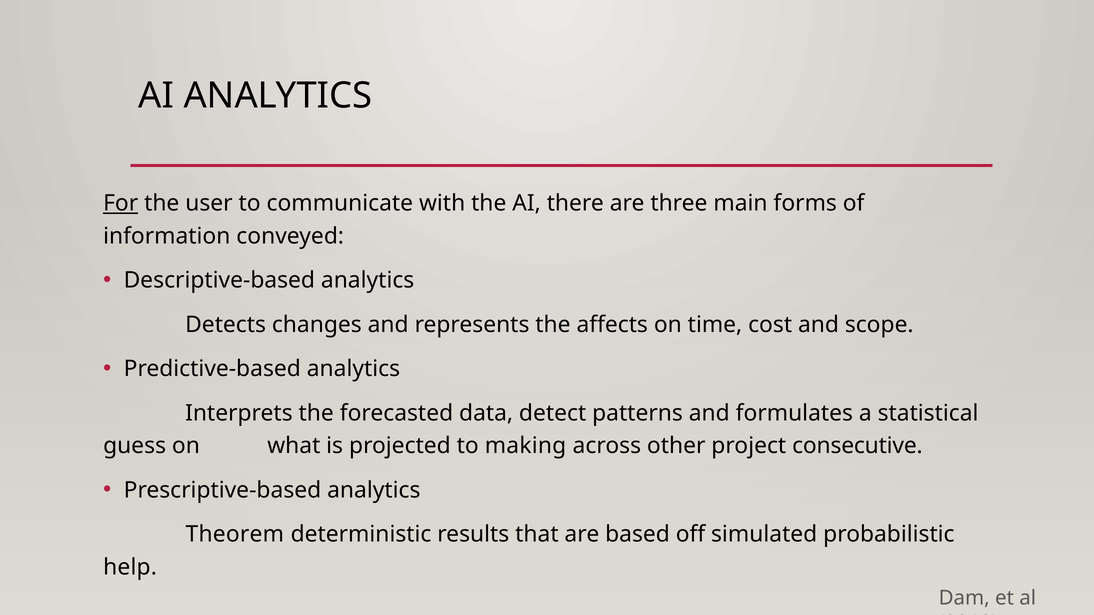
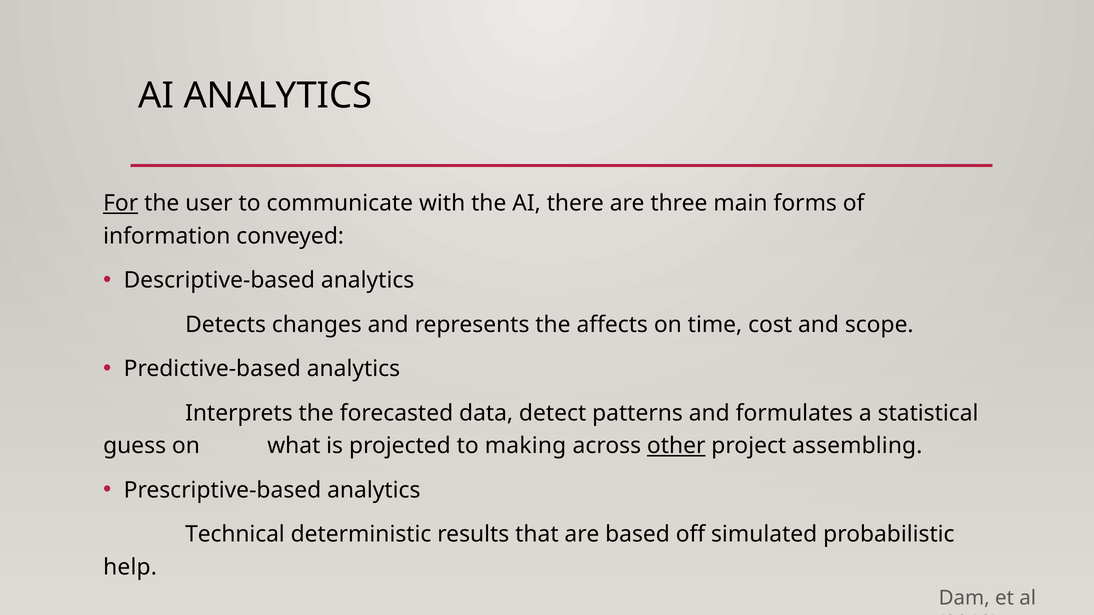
other underline: none -> present
consecutive: consecutive -> assembling
Theorem: Theorem -> Technical
